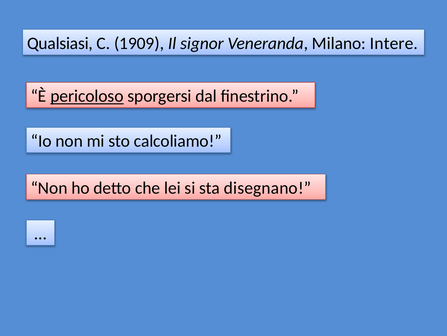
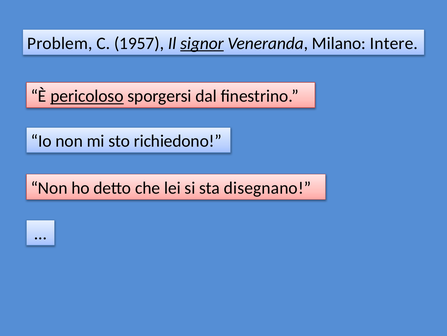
Qualsiasi: Qualsiasi -> Problem
1909: 1909 -> 1957
signor underline: none -> present
calcoliamo: calcoliamo -> richiedono
